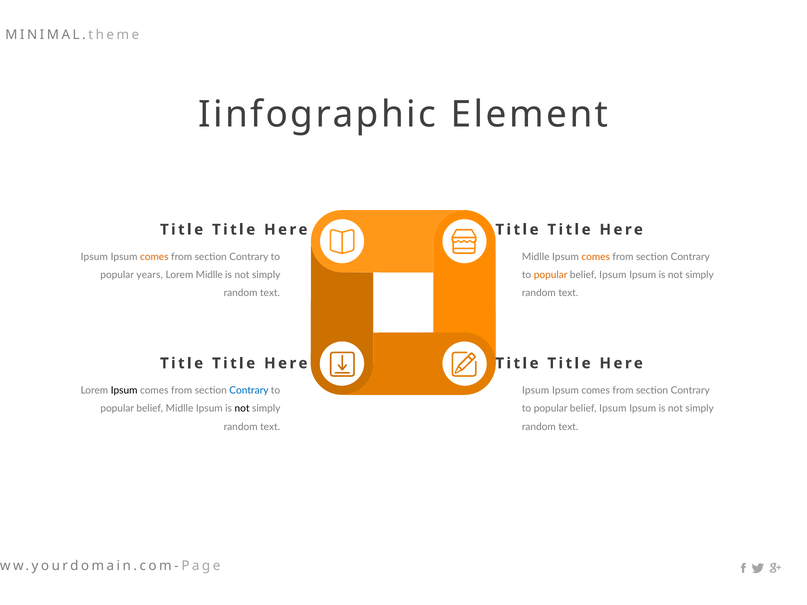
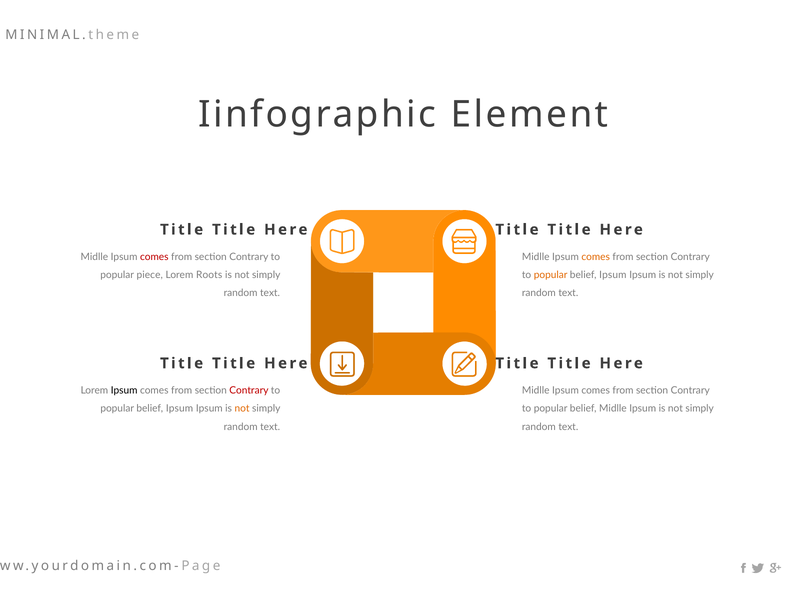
Ipsum at (94, 257): Ipsum -> Midlle
comes at (154, 257) colour: orange -> red
years: years -> piece
Lorem Midlle: Midlle -> Roots
Contrary at (249, 391) colour: blue -> red
Ipsum at (536, 391): Ipsum -> Midlle
Midlle at (180, 409): Midlle -> Ipsum
not at (242, 409) colour: black -> orange
Ipsum at (613, 409): Ipsum -> Midlle
